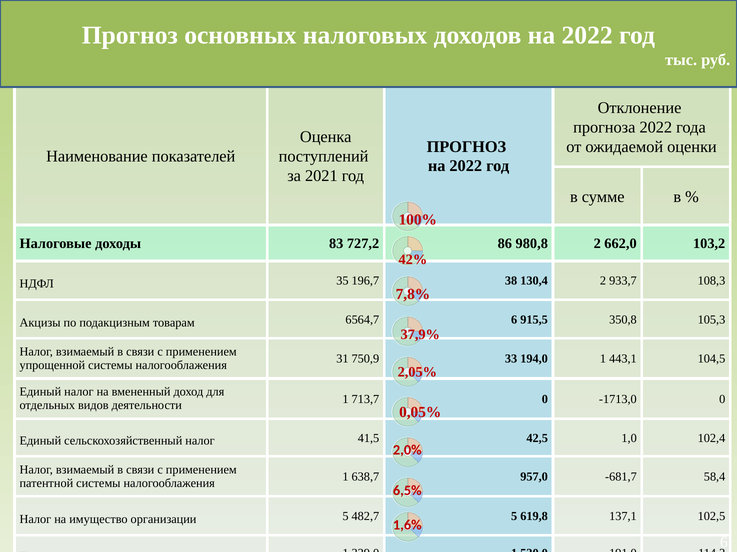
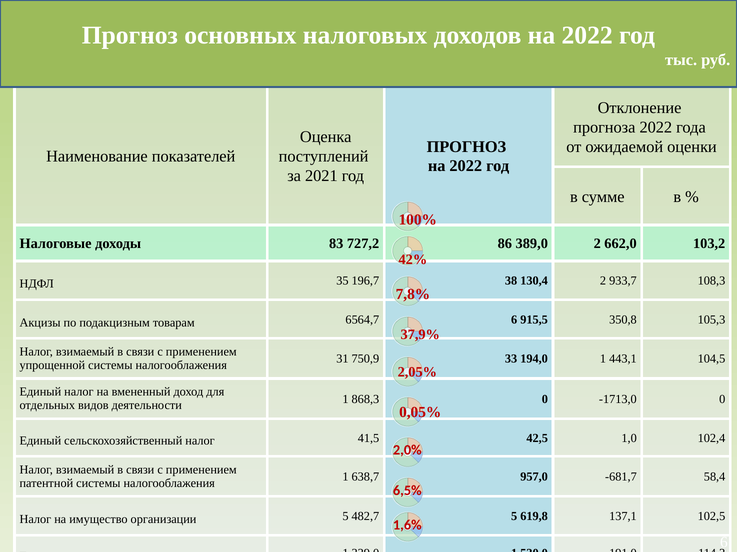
980,8: 980,8 -> 389,0
713,7: 713,7 -> 868,3
